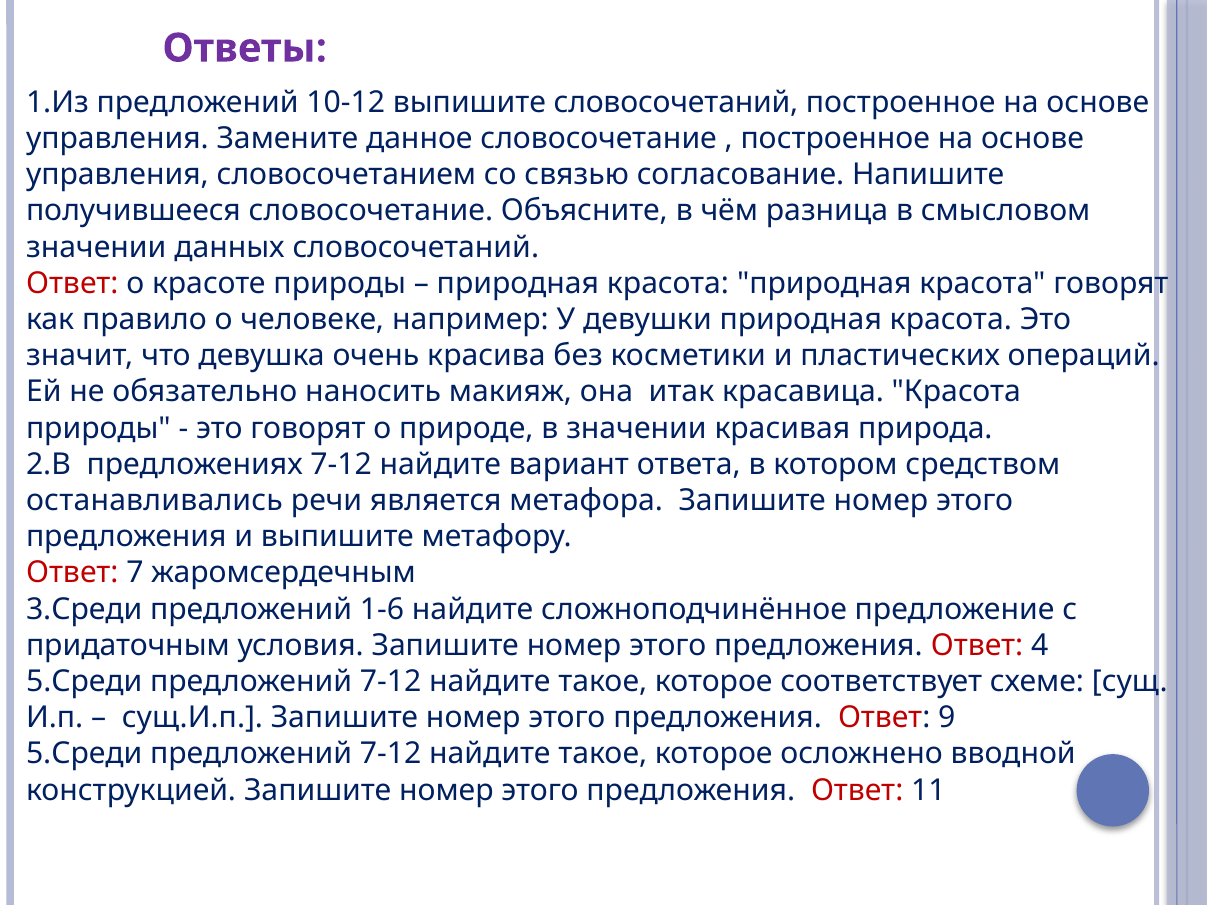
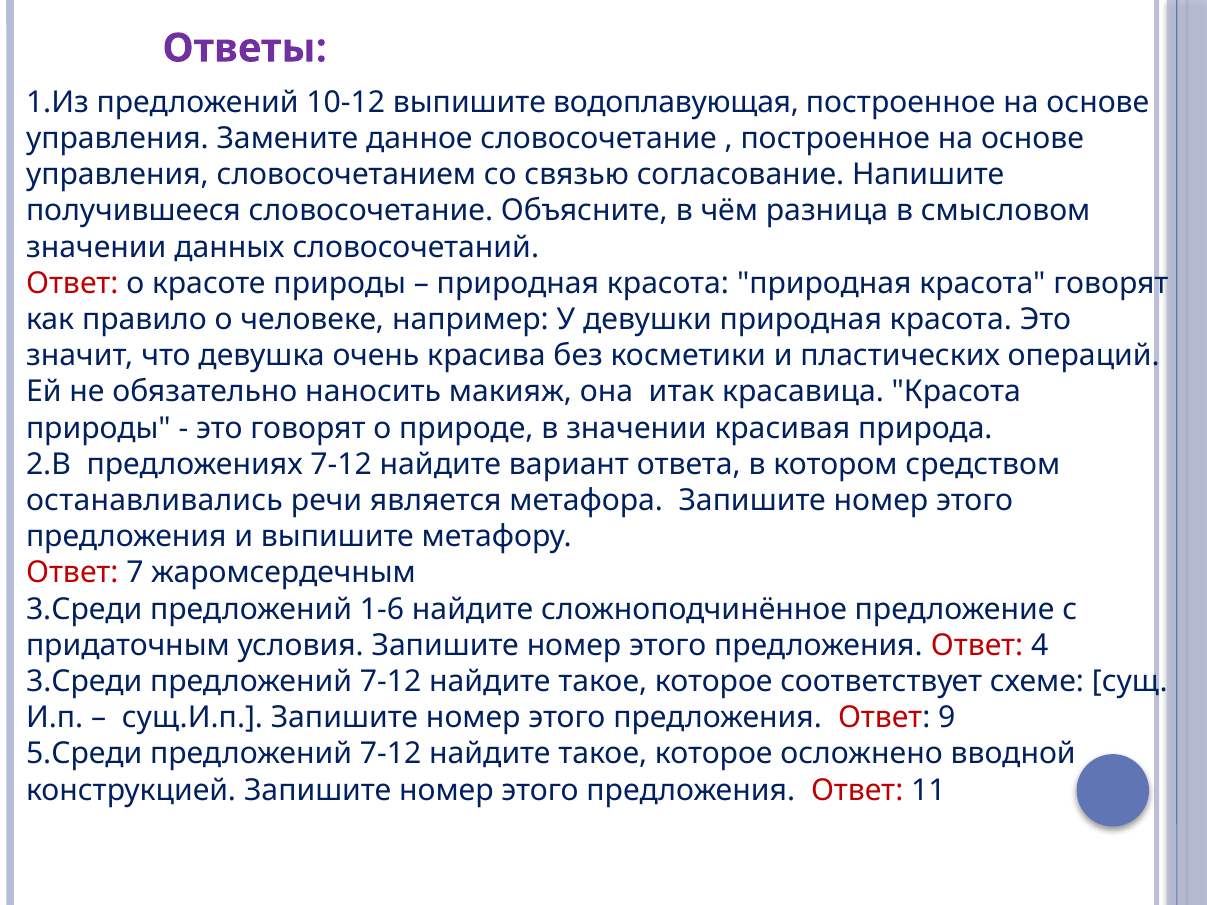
выпишите словосочетаний: словосочетаний -> водоплавующая
5.Среди at (84, 682): 5.Среди -> 3.Среди
